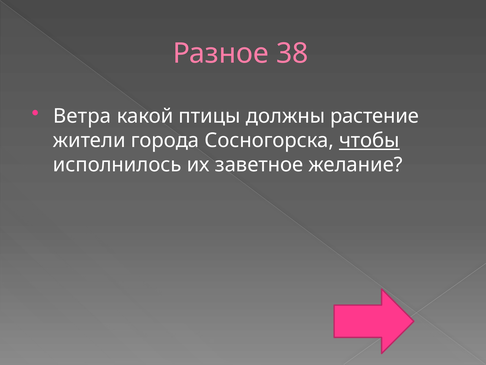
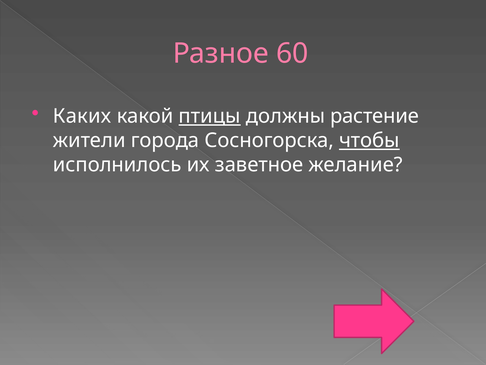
38: 38 -> 60
Ветра: Ветра -> Каких
птицы underline: none -> present
